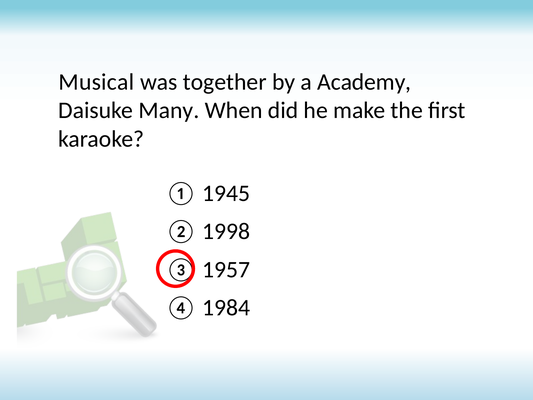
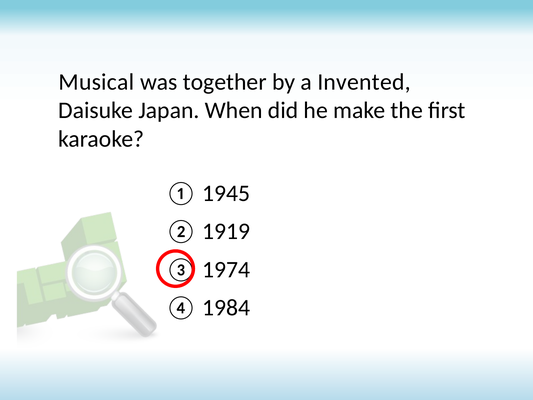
Academy: Academy -> Invented
Many: Many -> Japan
1998: 1998 -> 1919
1957: 1957 -> 1974
